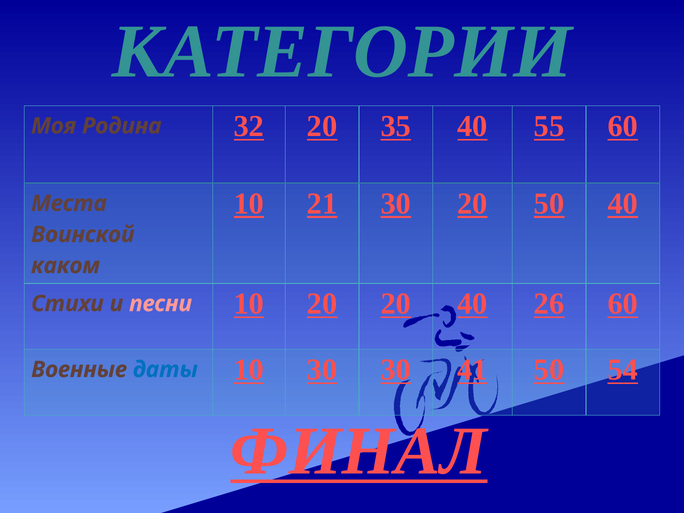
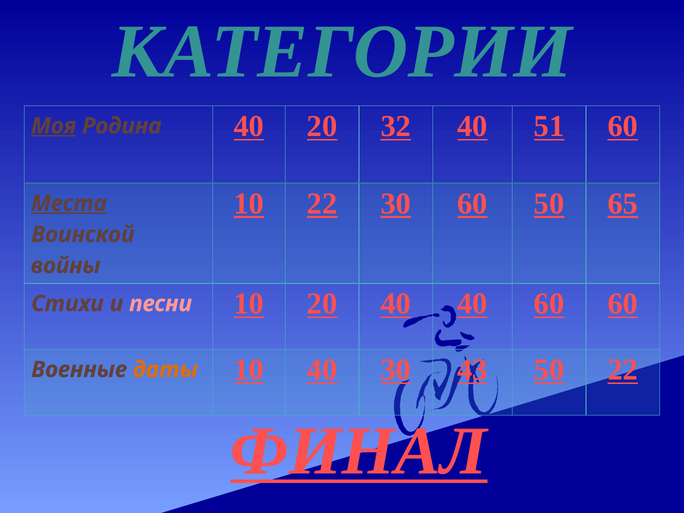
Моя underline: none -> present
Родина 32: 32 -> 40
35: 35 -> 32
55: 55 -> 51
10 21: 21 -> 22
30 20: 20 -> 60
50 40: 40 -> 65
Места underline: none -> present
каком: каком -> войны
20 20: 20 -> 40
40 26: 26 -> 60
даты colour: blue -> orange
10 30: 30 -> 40
41: 41 -> 43
50 54: 54 -> 22
